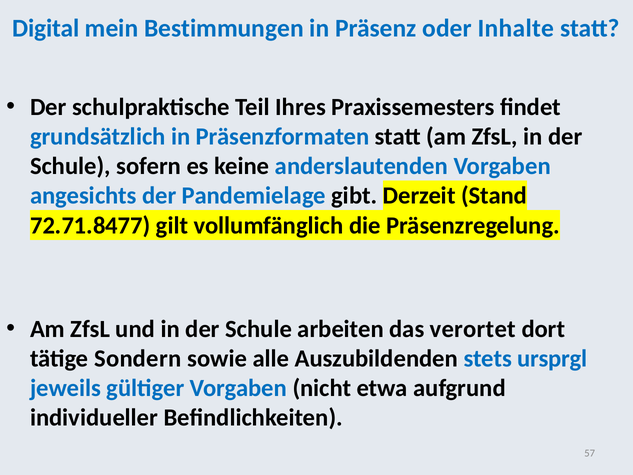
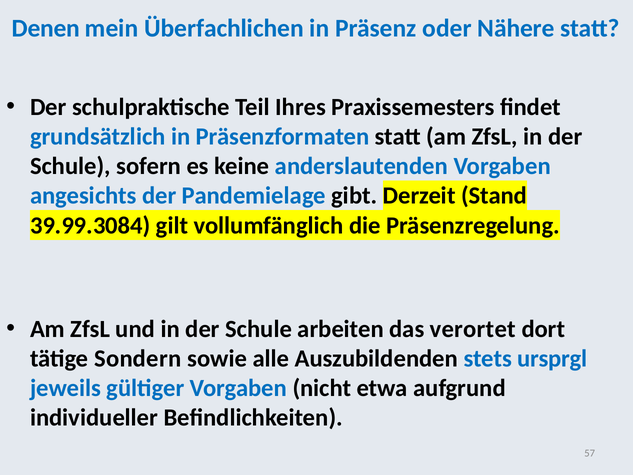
Digital: Digital -> Denen
Bestimmungen: Bestimmungen -> Überfachlichen
Inhalte: Inhalte -> Nähere
72.71.8477: 72.71.8477 -> 39.99.3084
